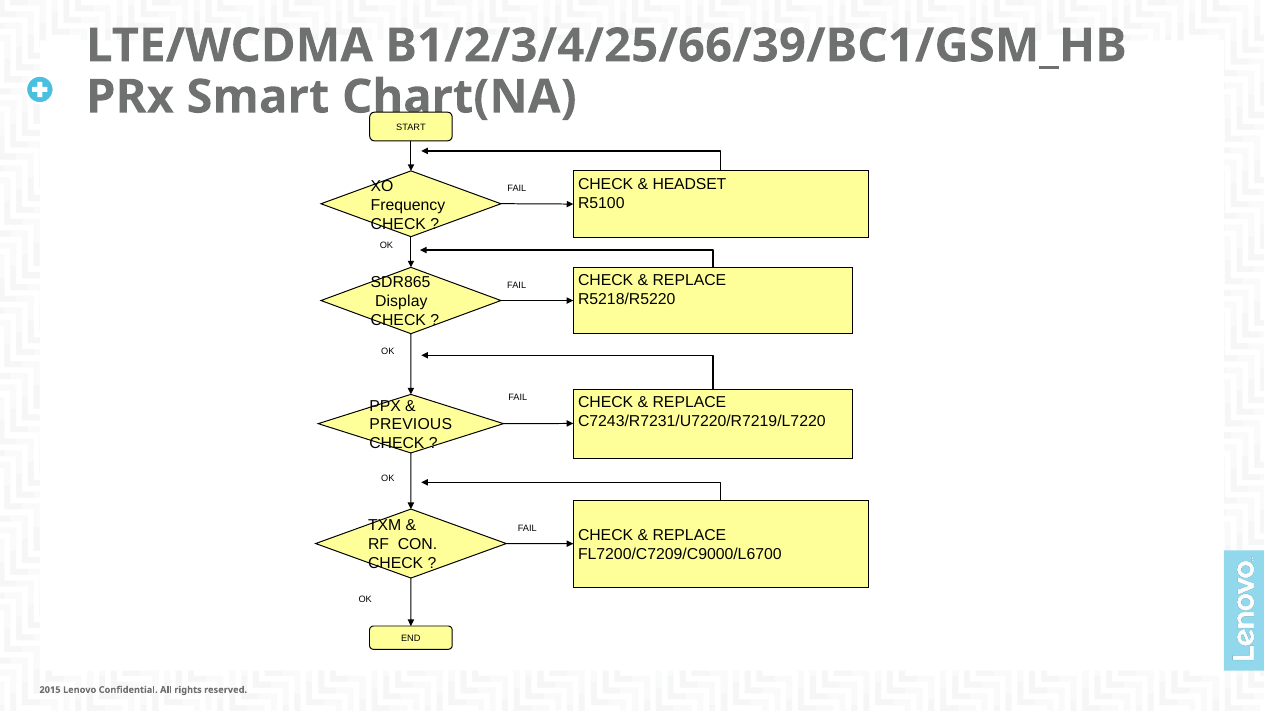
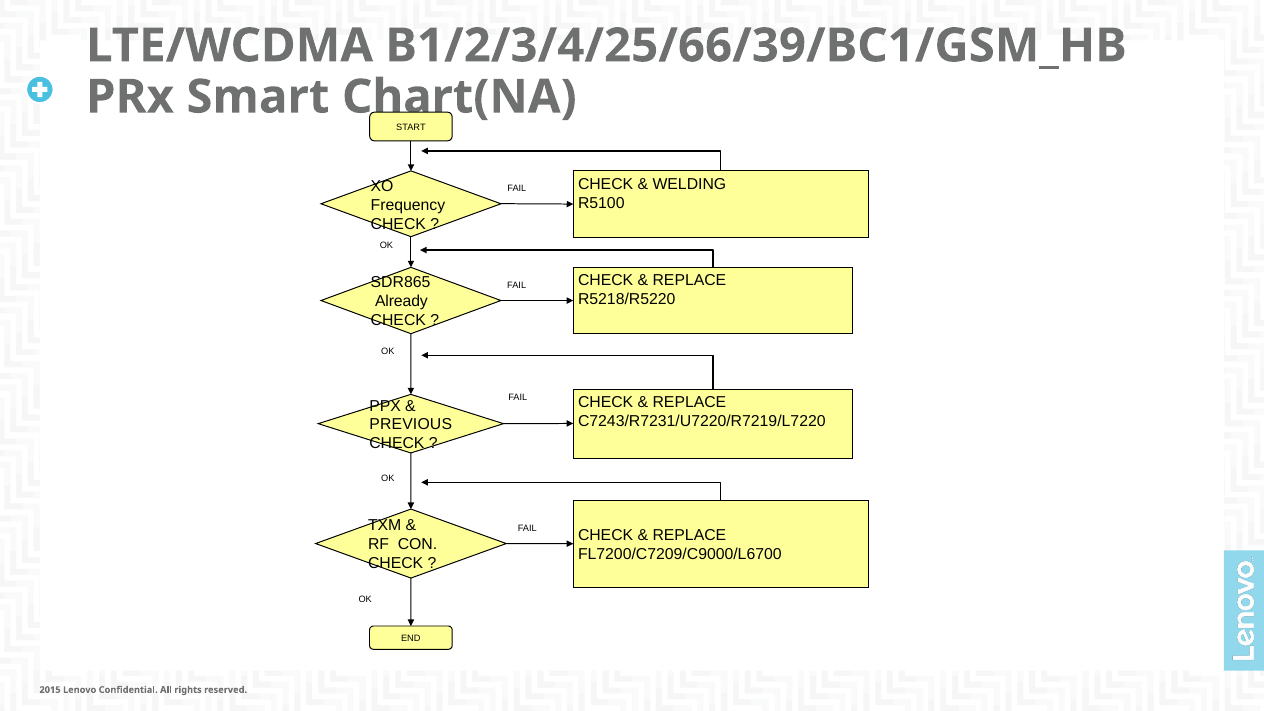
HEADSET: HEADSET -> WELDING
Display: Display -> Already
